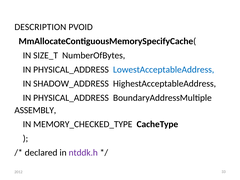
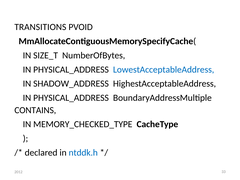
DESCRIPTION: DESCRIPTION -> TRANSITIONS
ASSEMBLY: ASSEMBLY -> CONTAINS
ntddk.h colour: purple -> blue
